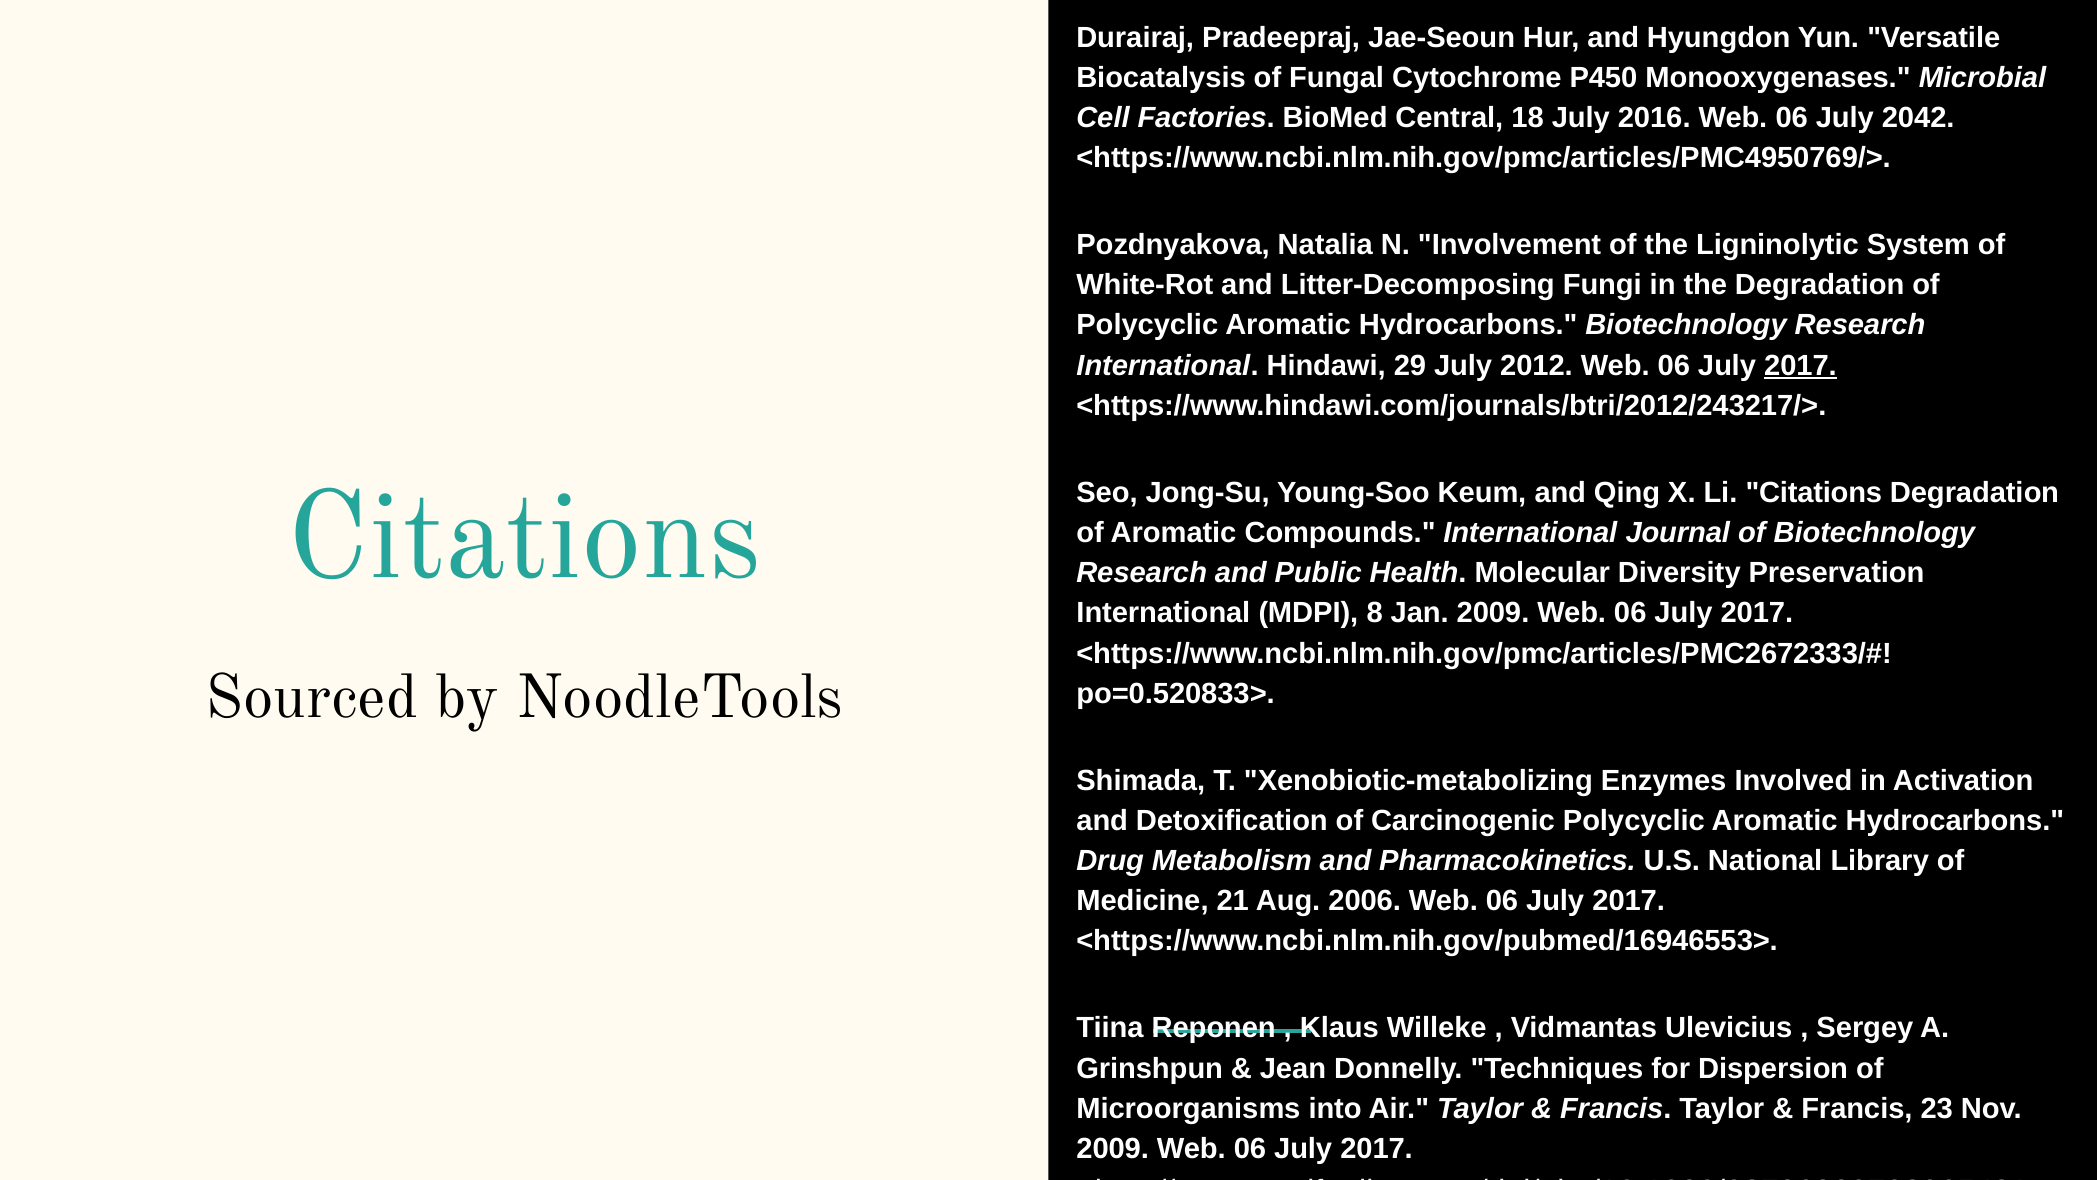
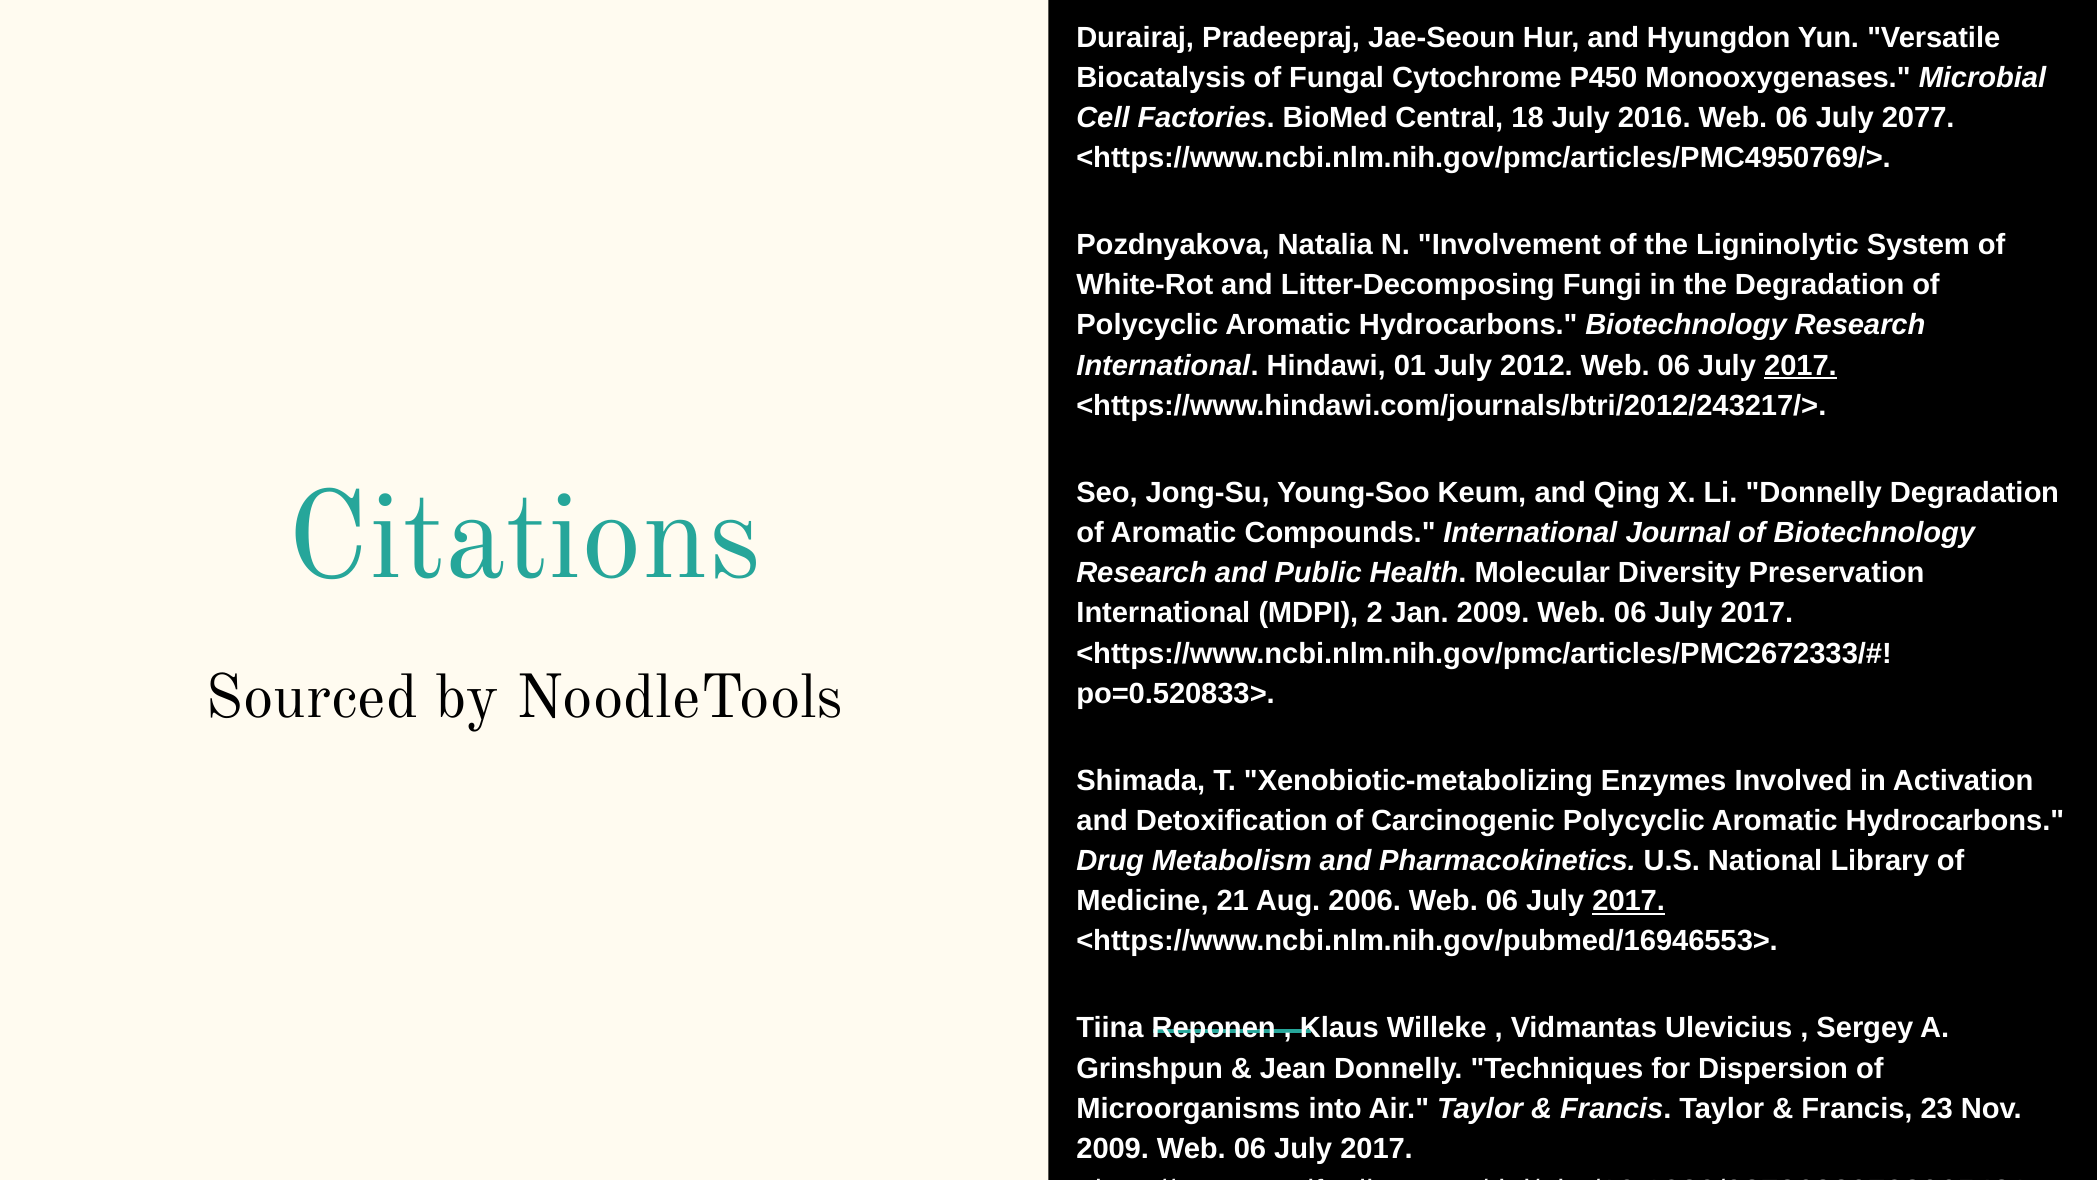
2042: 2042 -> 2077
29: 29 -> 01
Li Citations: Citations -> Donnelly
8: 8 -> 2
2017 at (1629, 901) underline: none -> present
